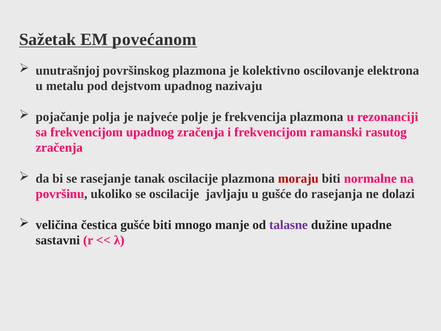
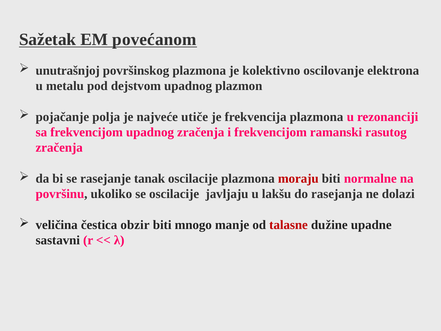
nazivaju: nazivaju -> plazmon
polje: polje -> utiče
u gušće: gušće -> lakšu
čestica gušće: gušće -> obzir
talasne colour: purple -> red
